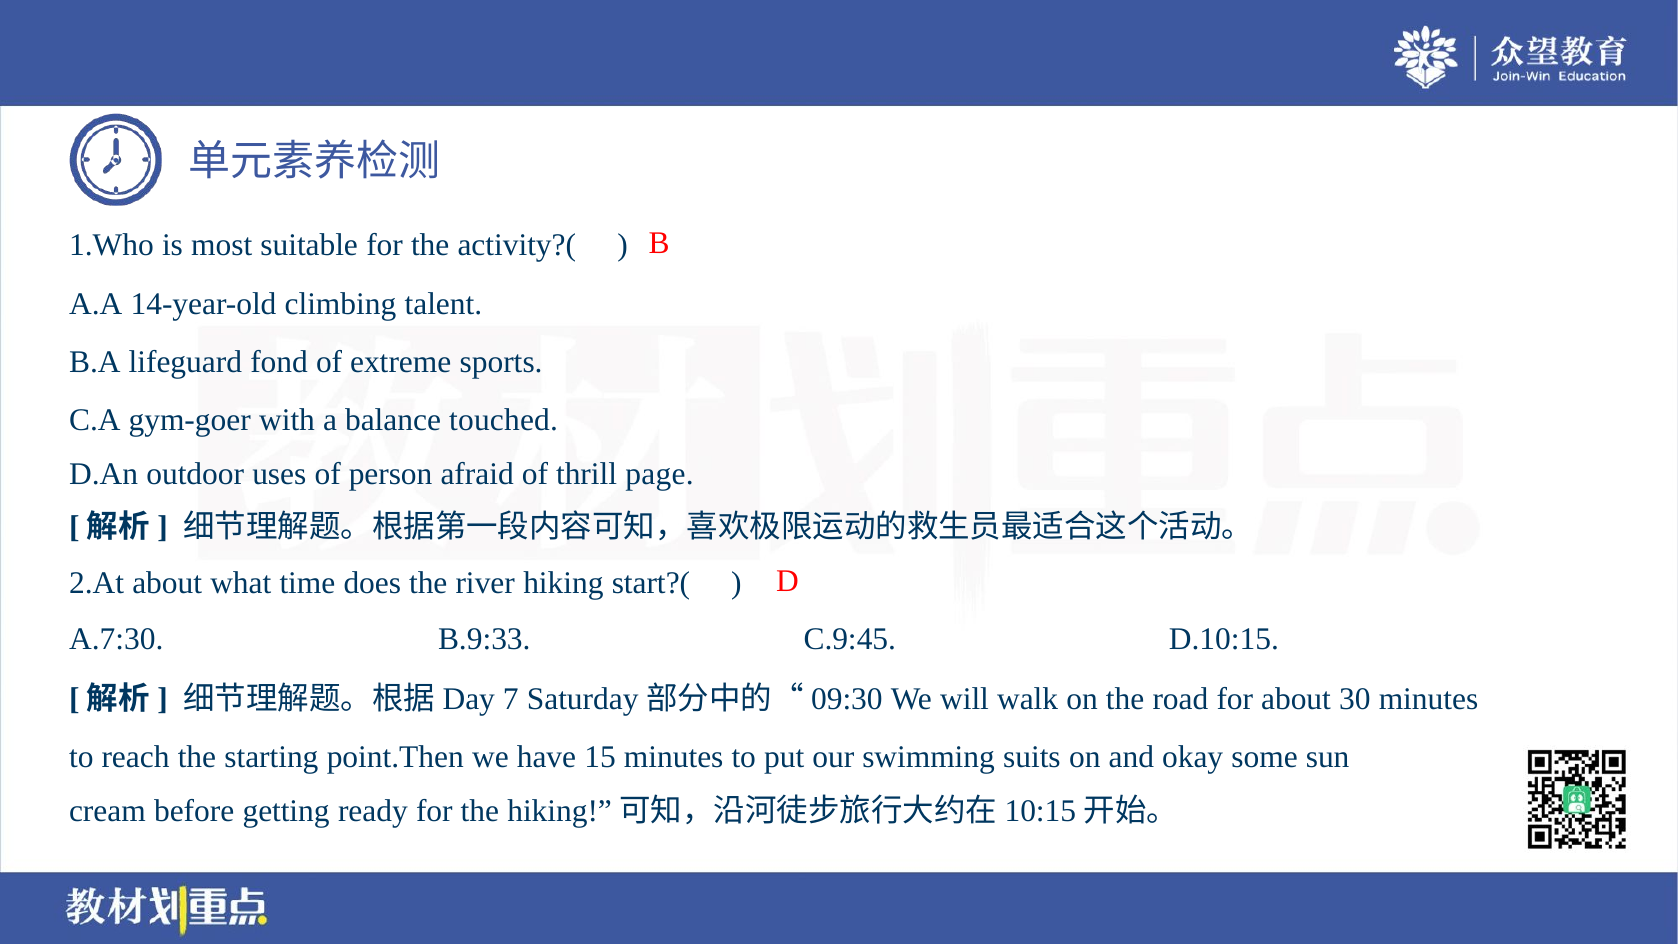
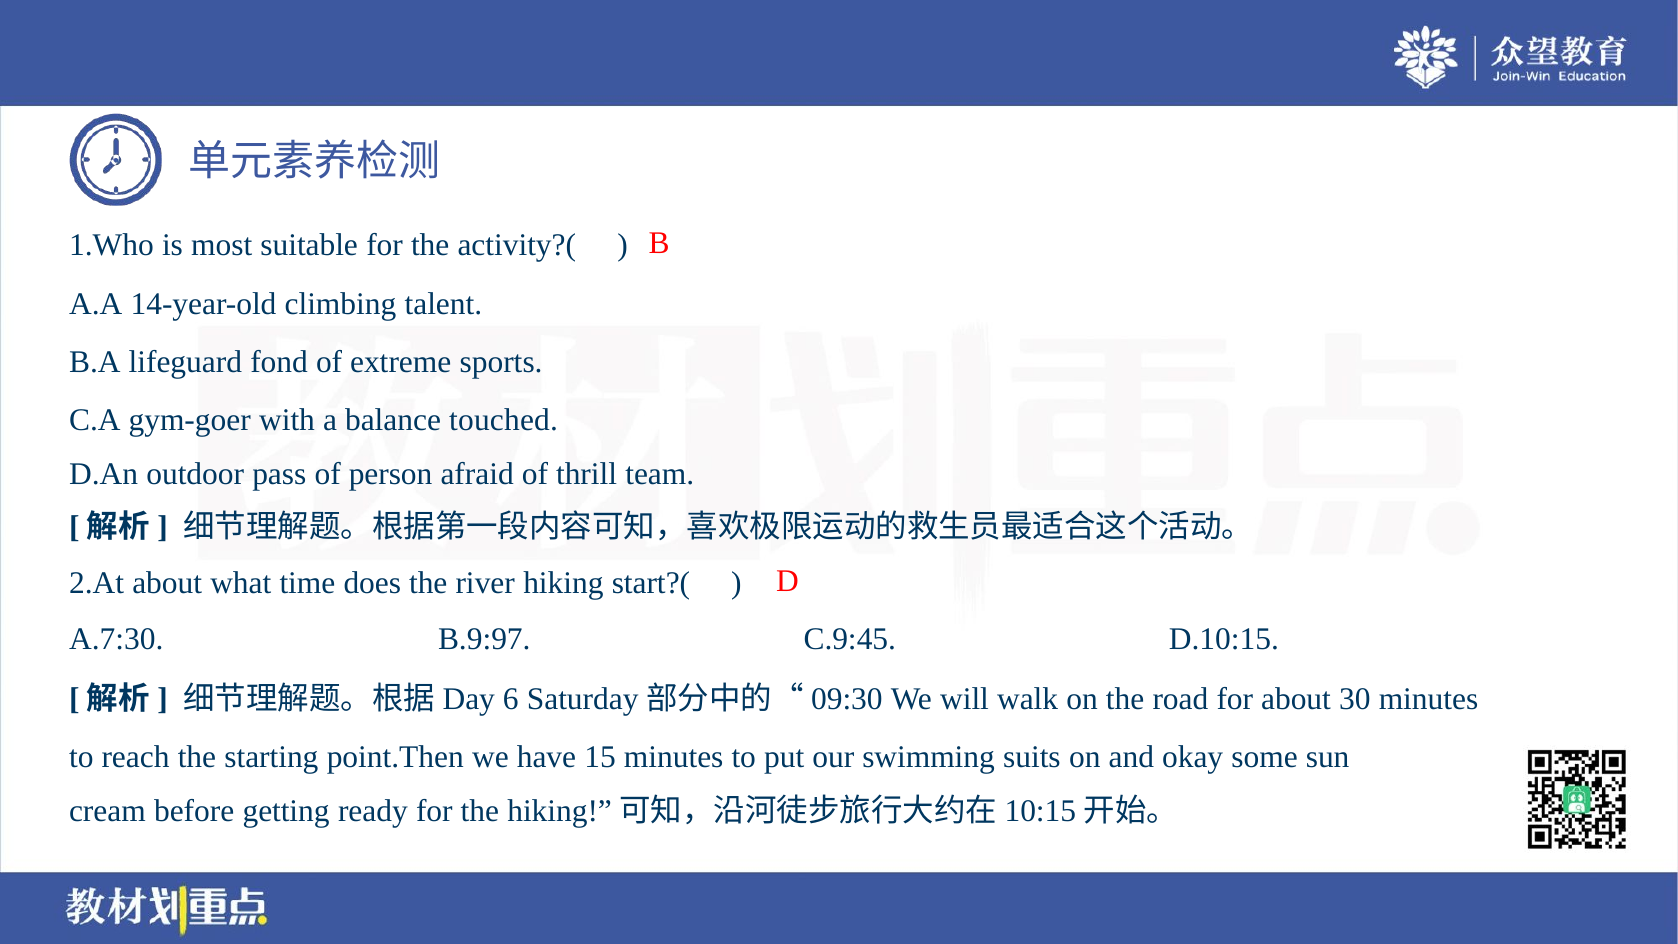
uses: uses -> pass
page: page -> team
B.9:33: B.9:33 -> B.9:97
7: 7 -> 6
